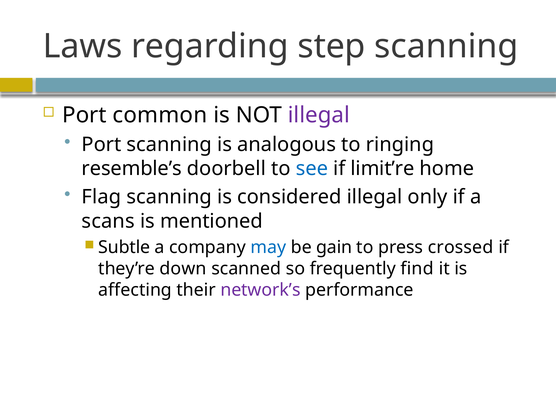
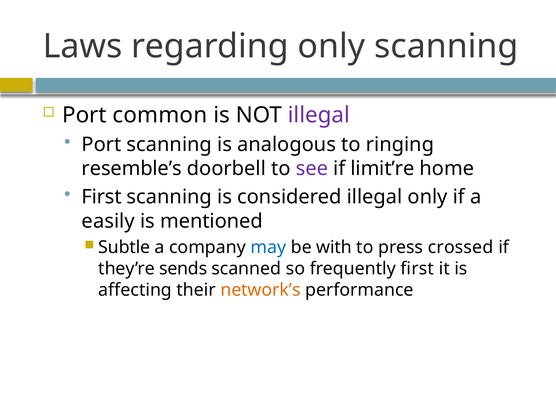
regarding step: step -> only
see colour: blue -> purple
Flag at (101, 197): Flag -> First
scans: scans -> easily
gain: gain -> with
down: down -> sends
frequently find: find -> first
network’s colour: purple -> orange
